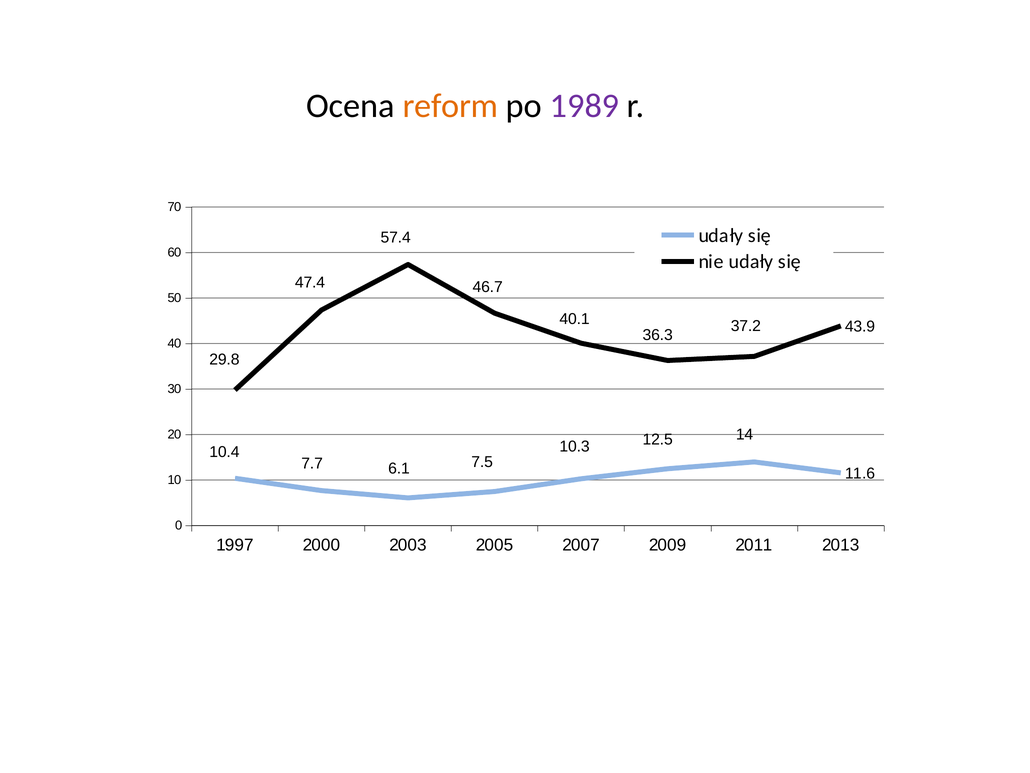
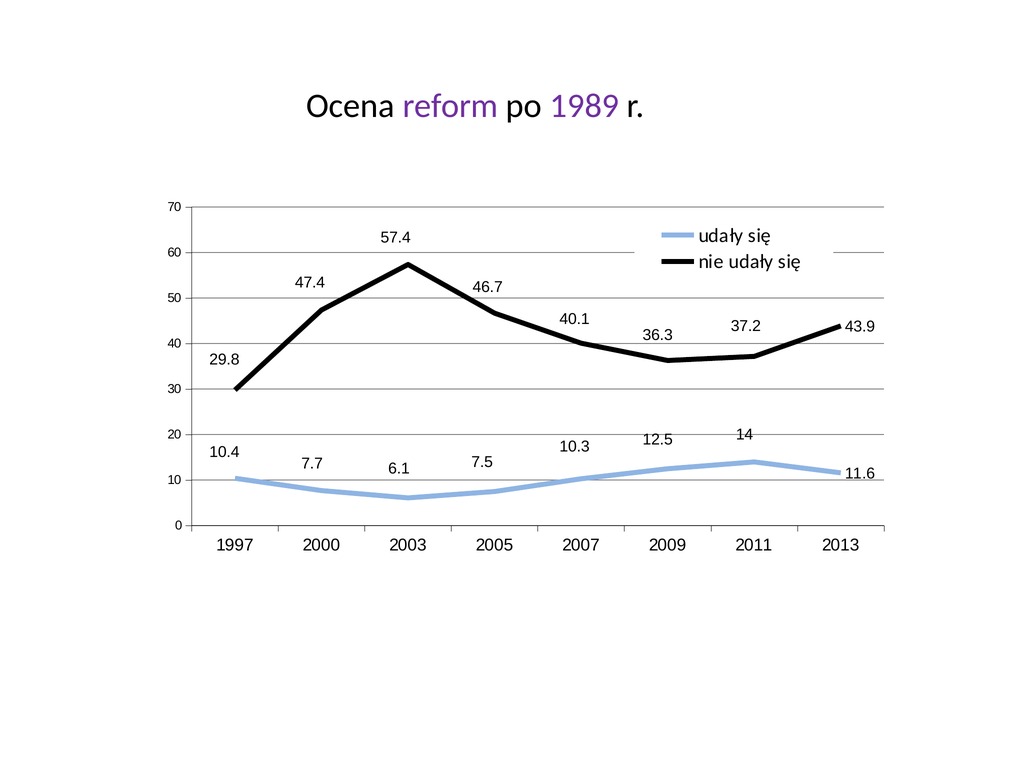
reform colour: orange -> purple
